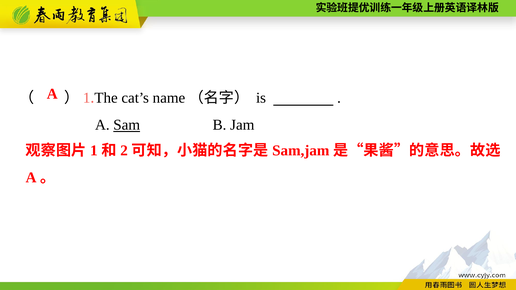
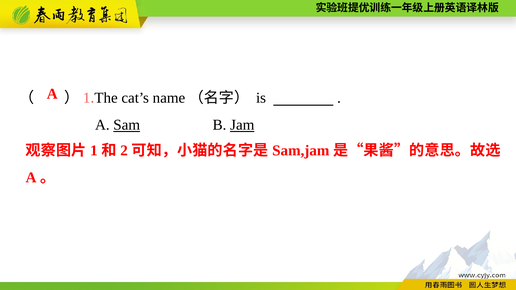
Jam underline: none -> present
